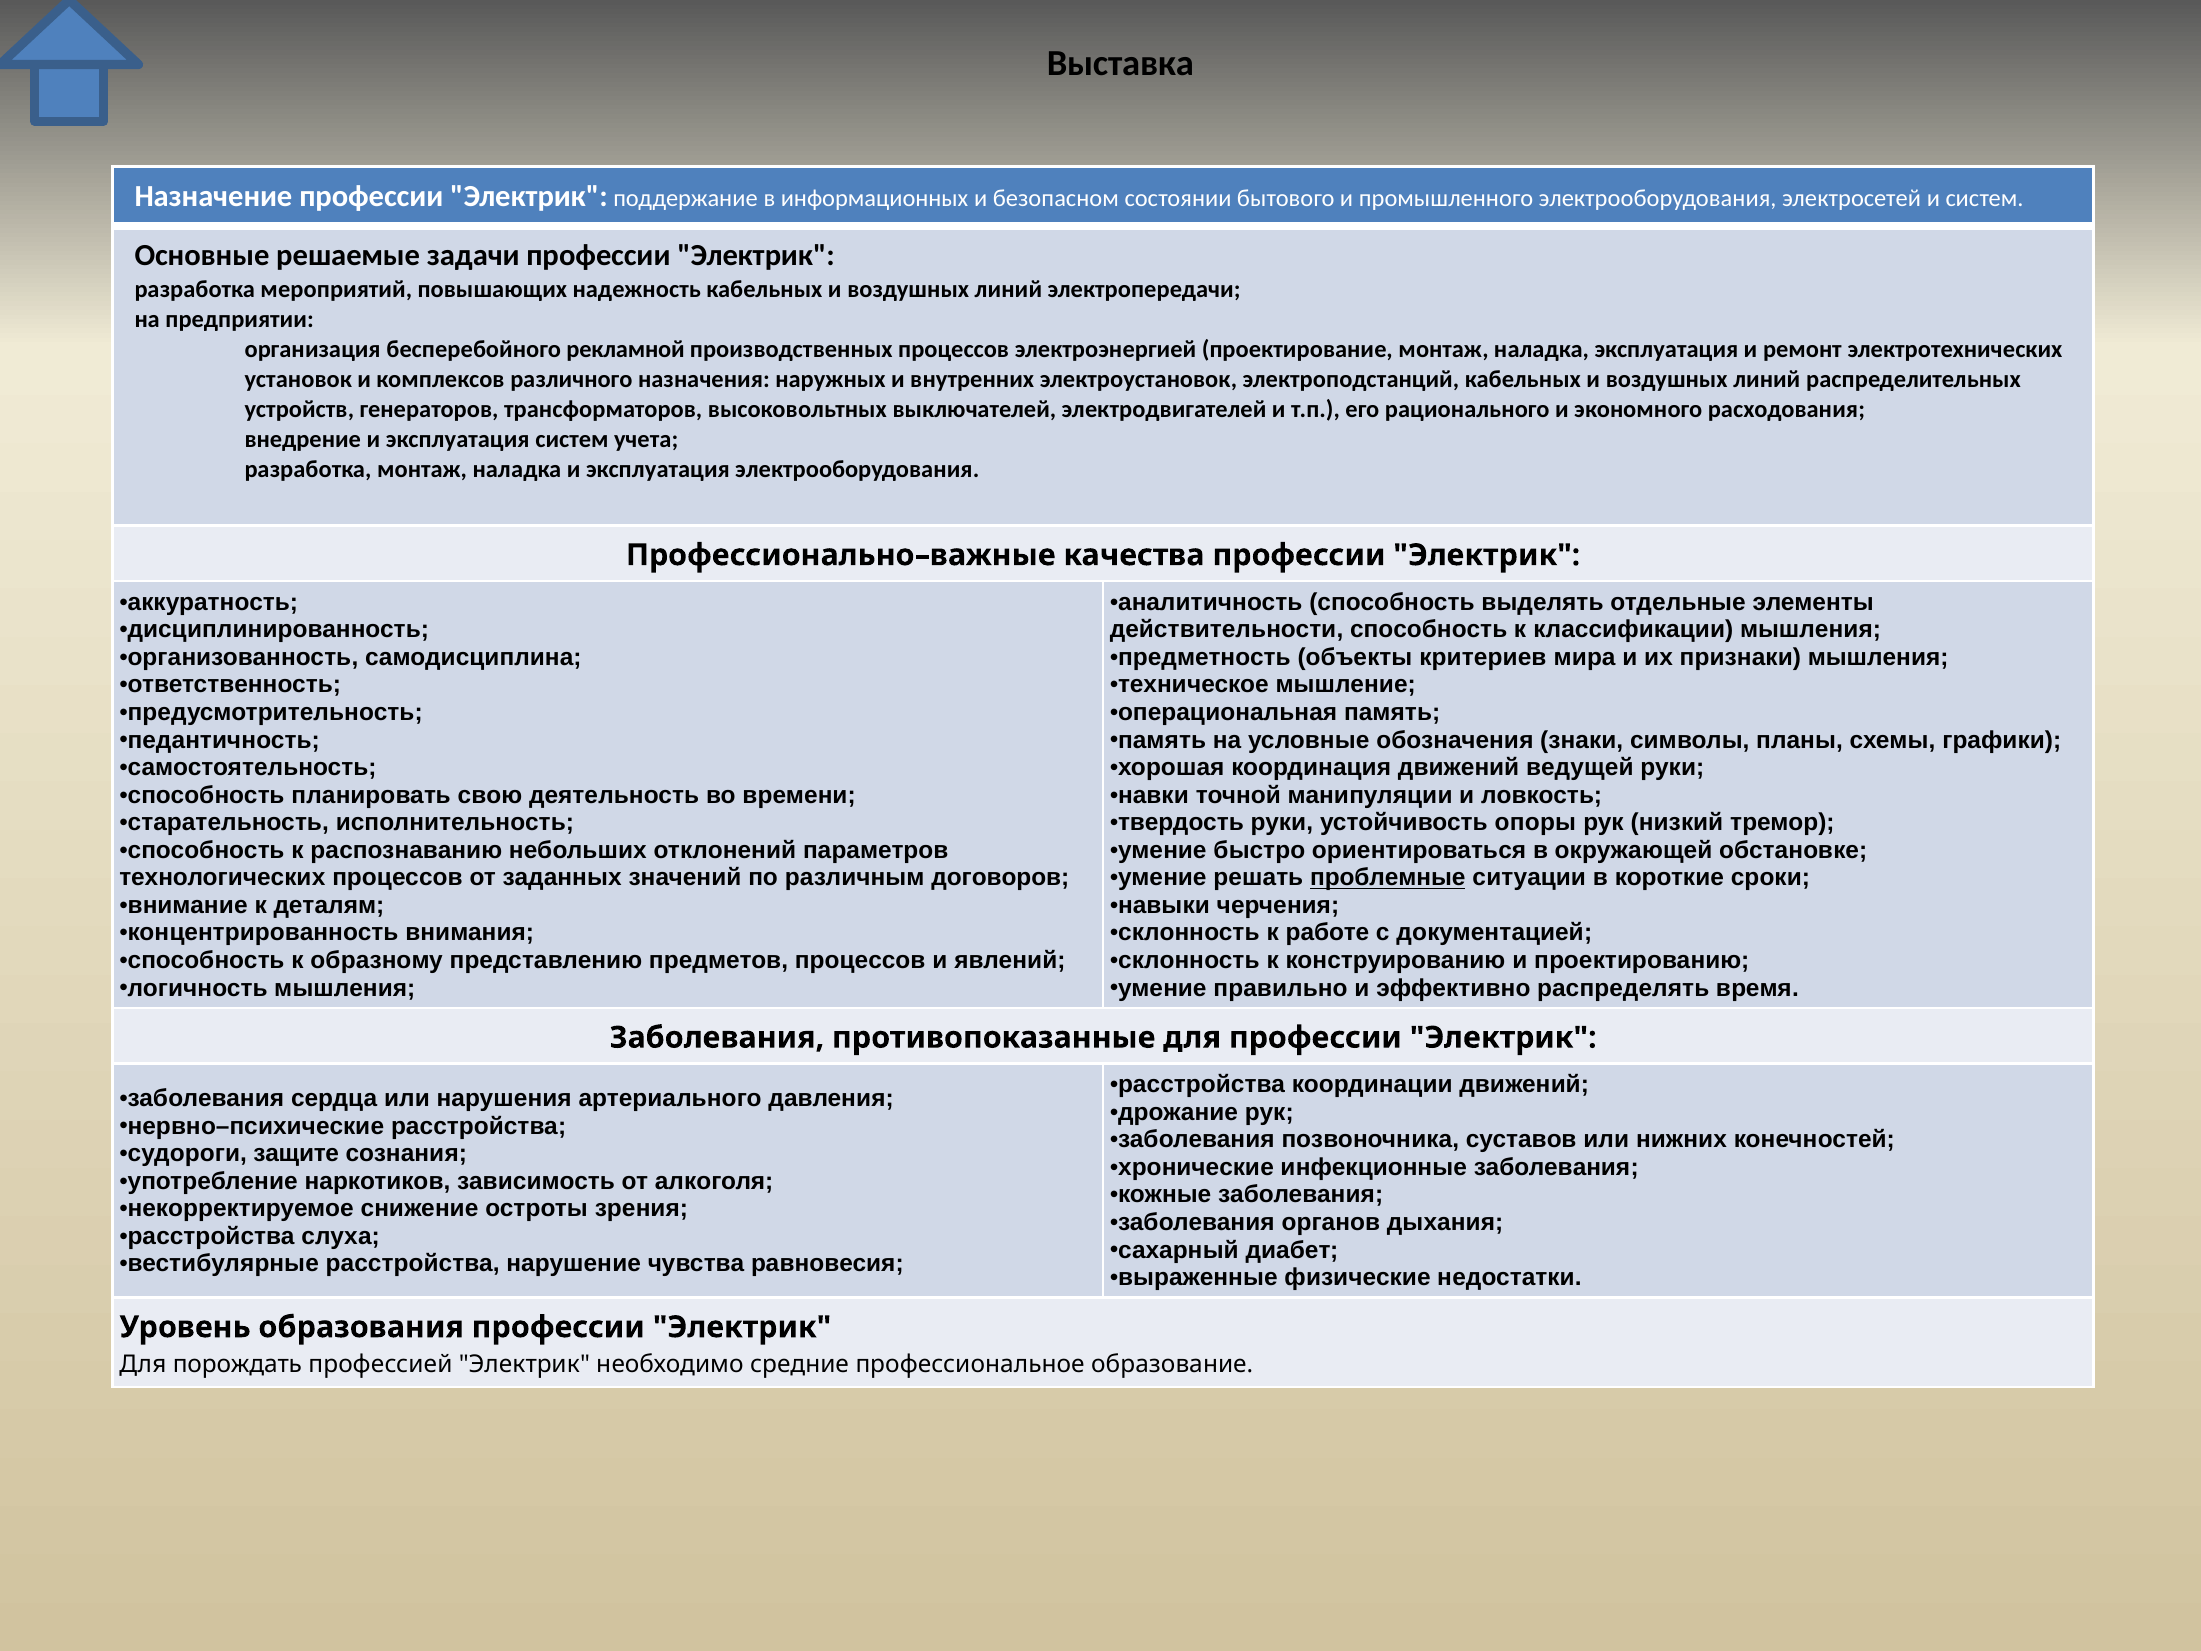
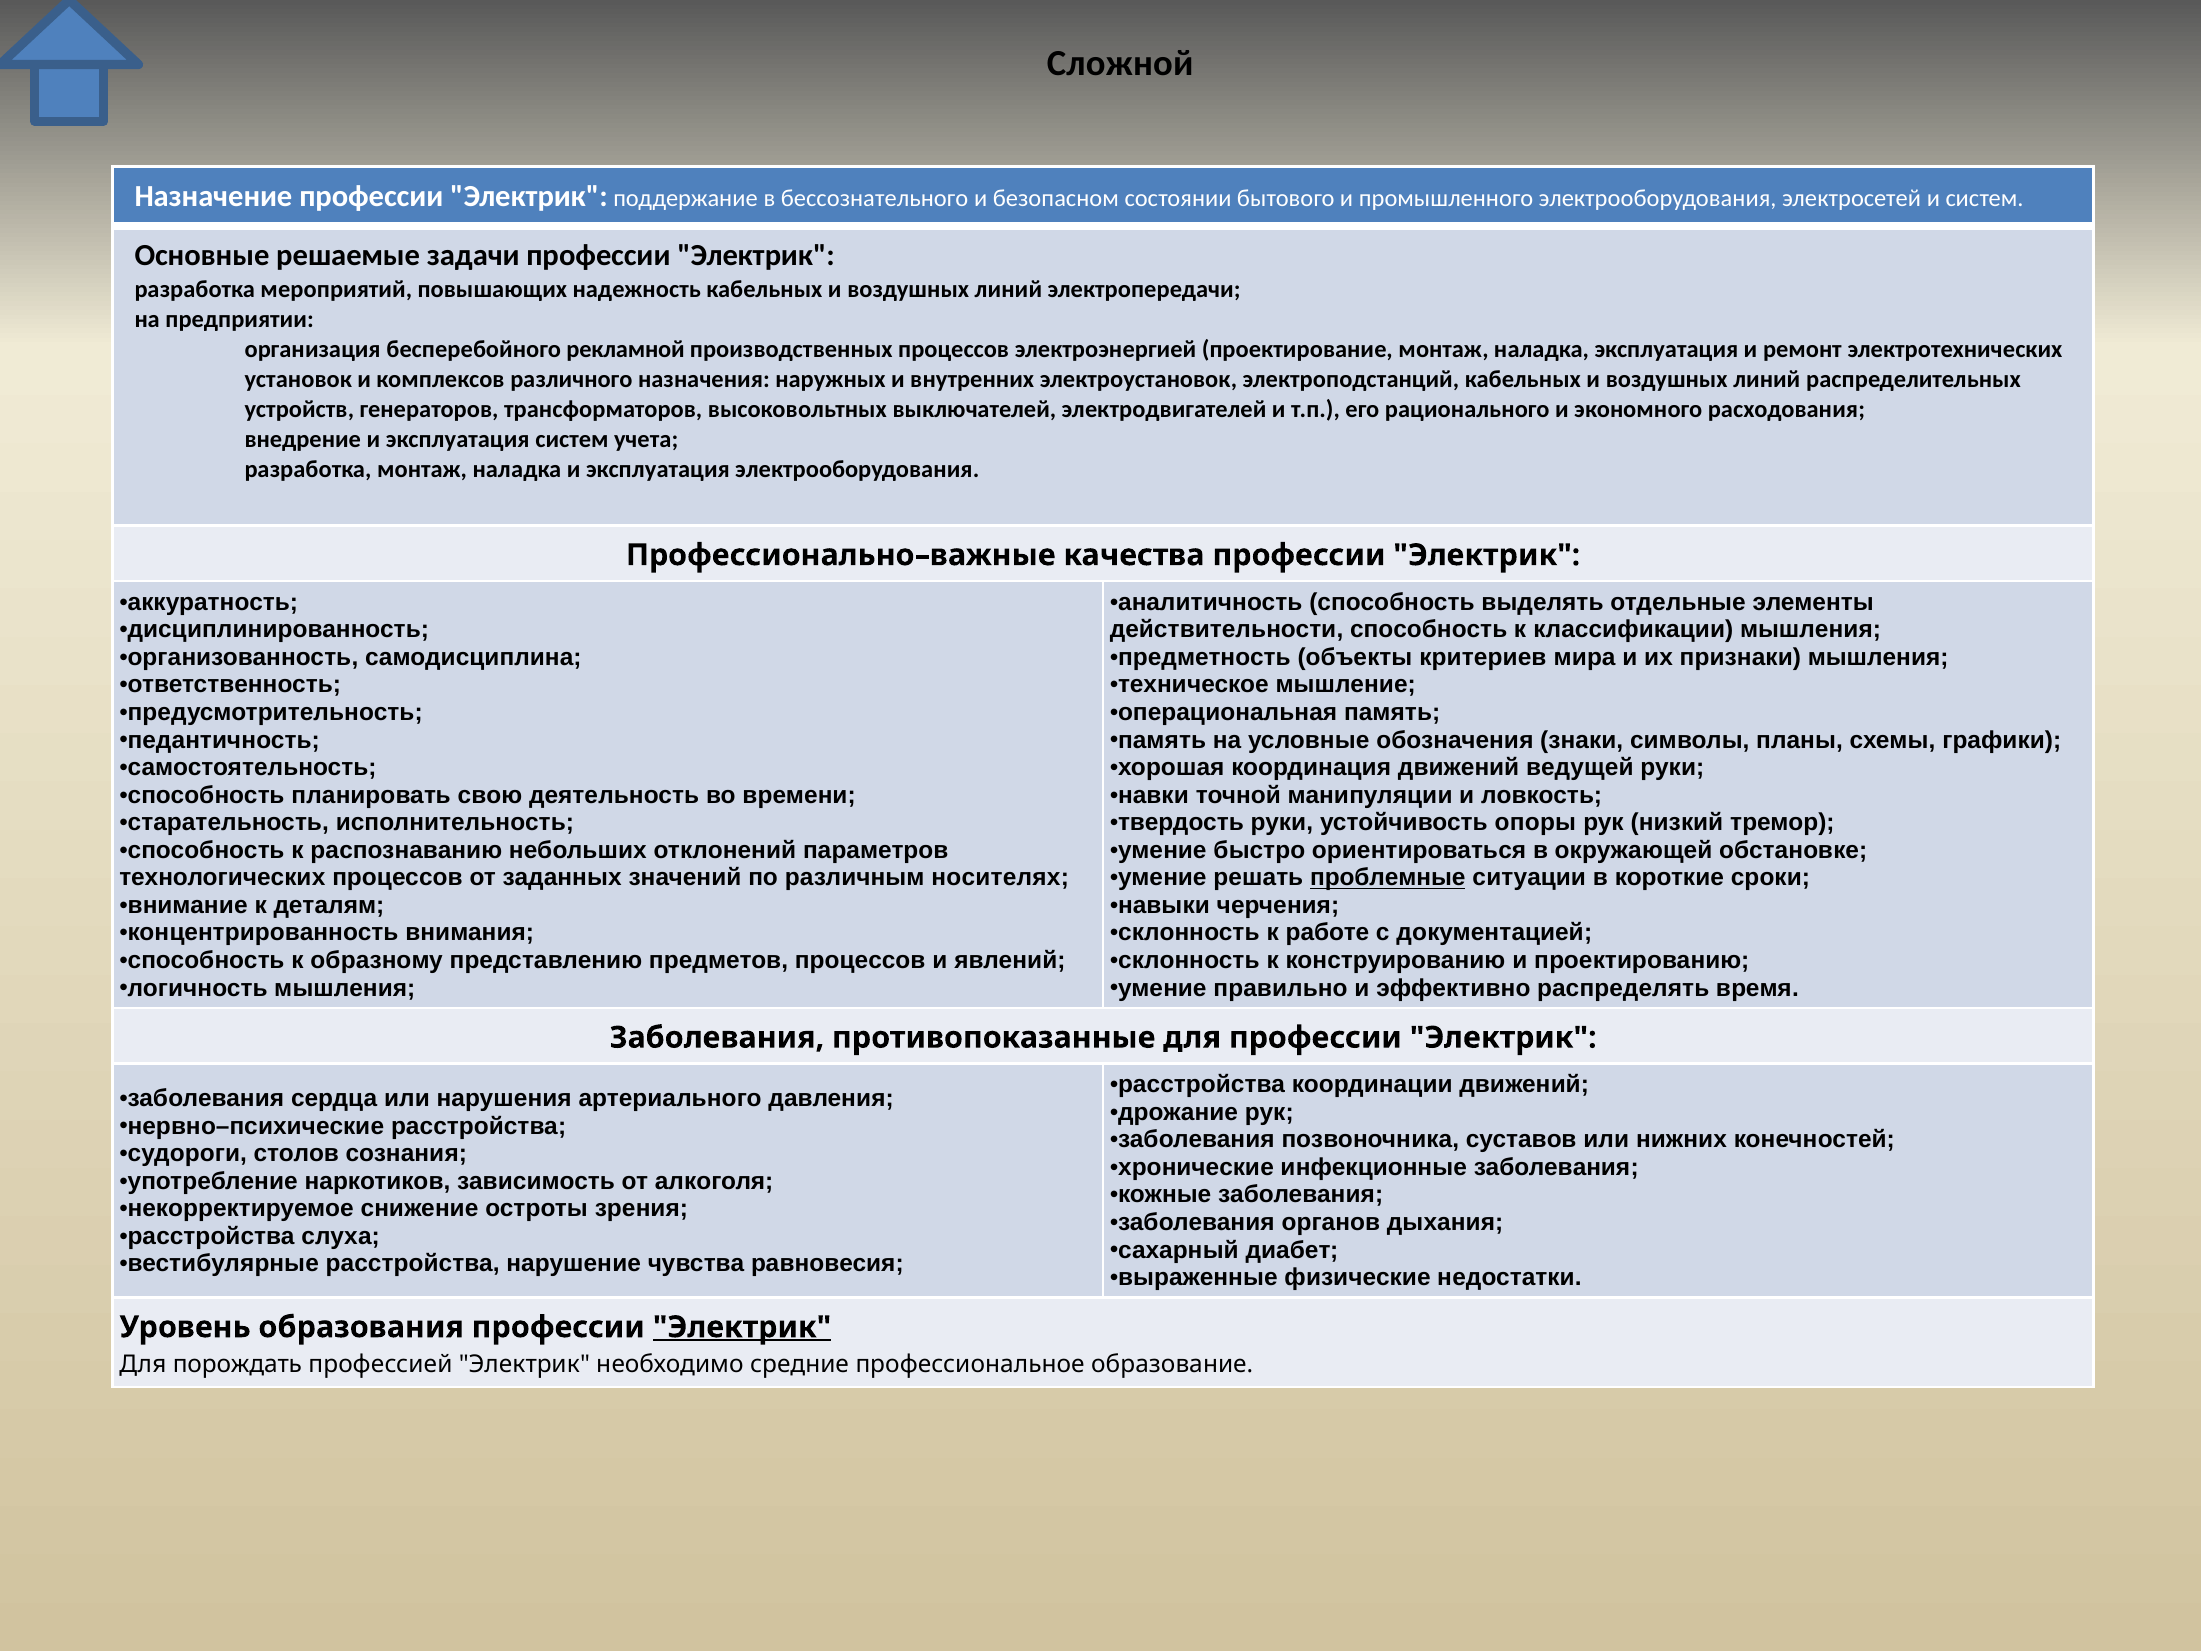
Выставка: Выставка -> Сложной
информационных: информационных -> бессознательного
договоров: договоров -> носителях
защите: защите -> столов
Электрик at (742, 1327) underline: none -> present
